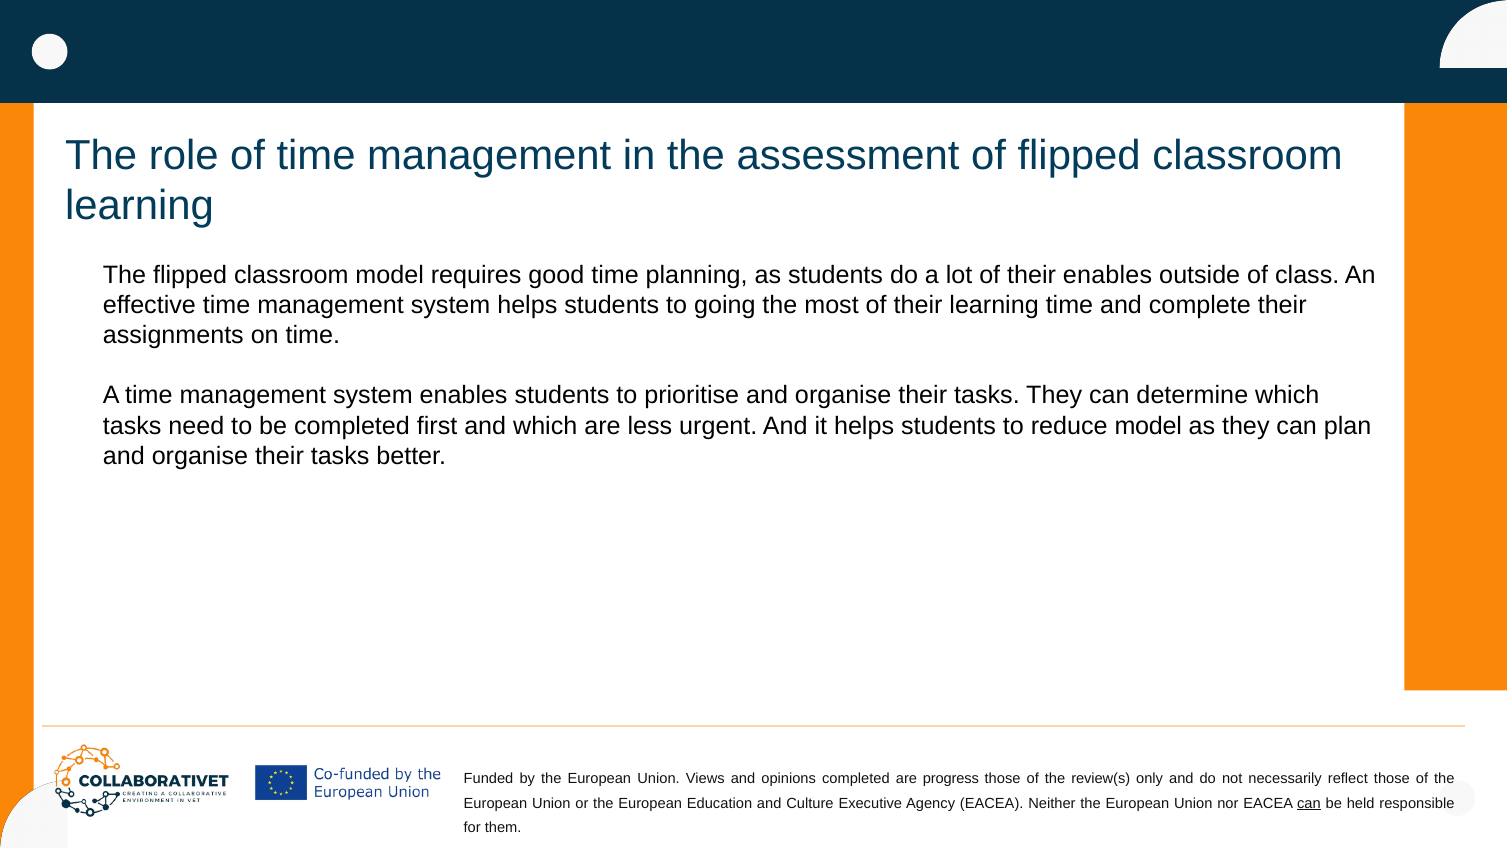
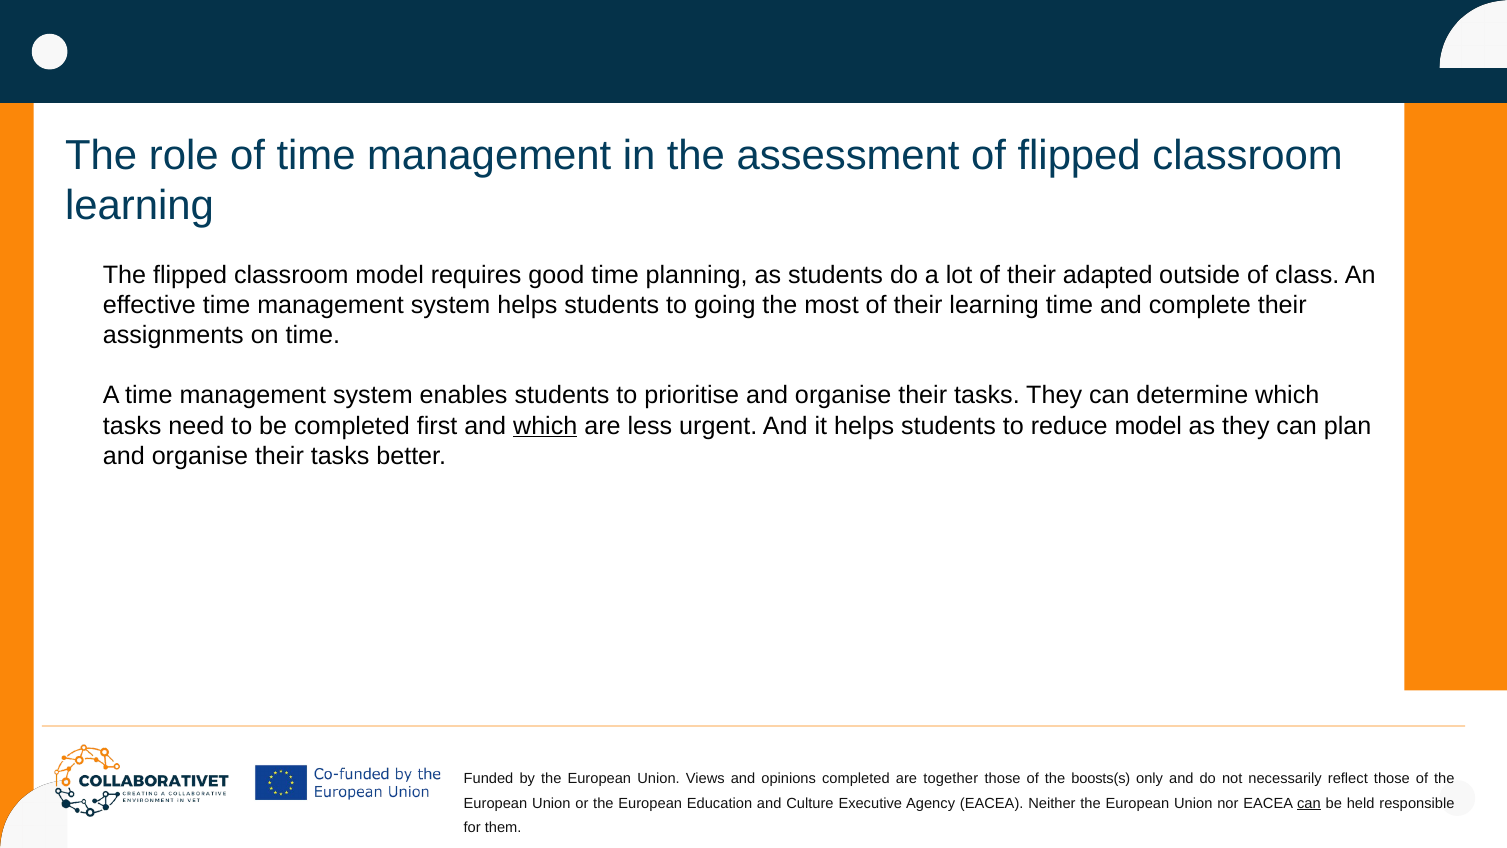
their enables: enables -> adapted
which at (545, 426) underline: none -> present
progress: progress -> together
review(s: review(s -> boosts(s
